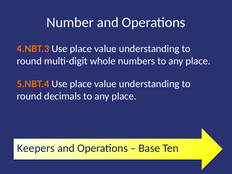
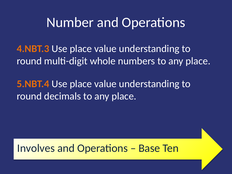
Keepers: Keepers -> Involves
